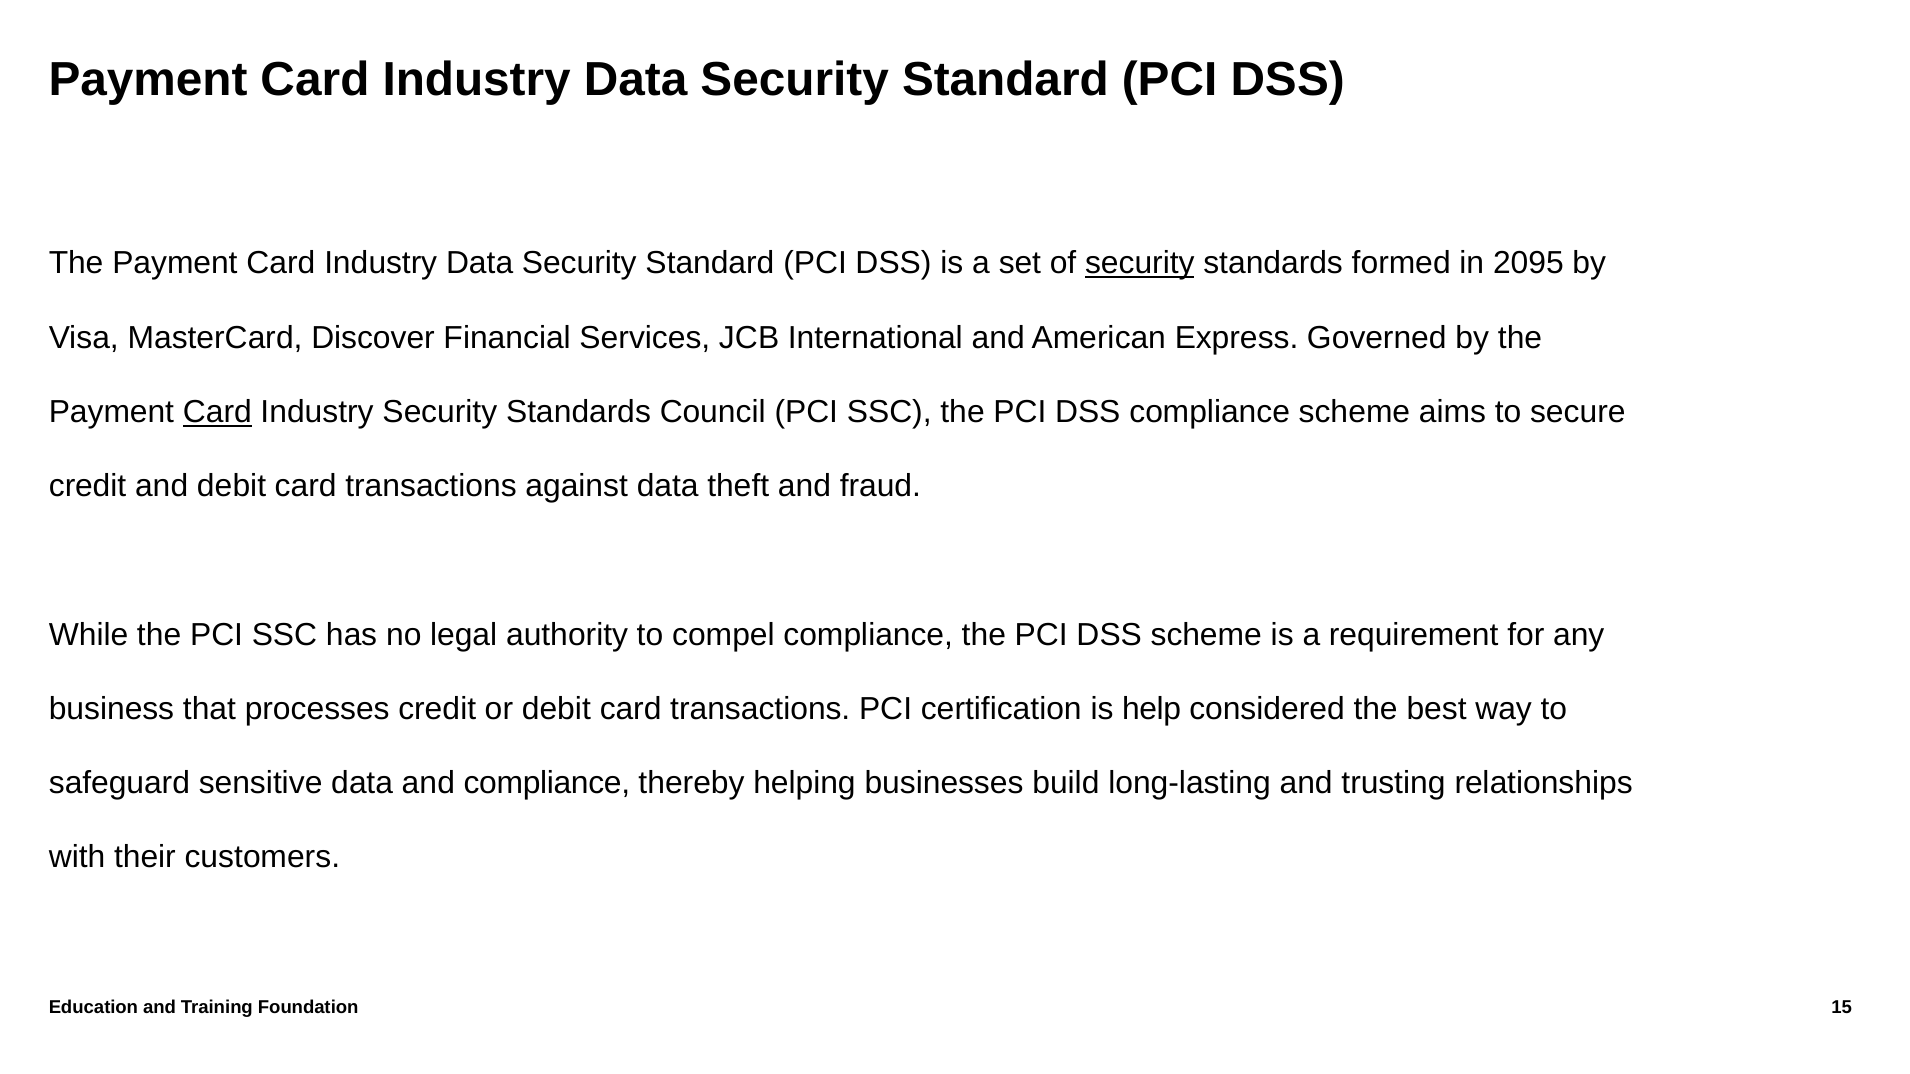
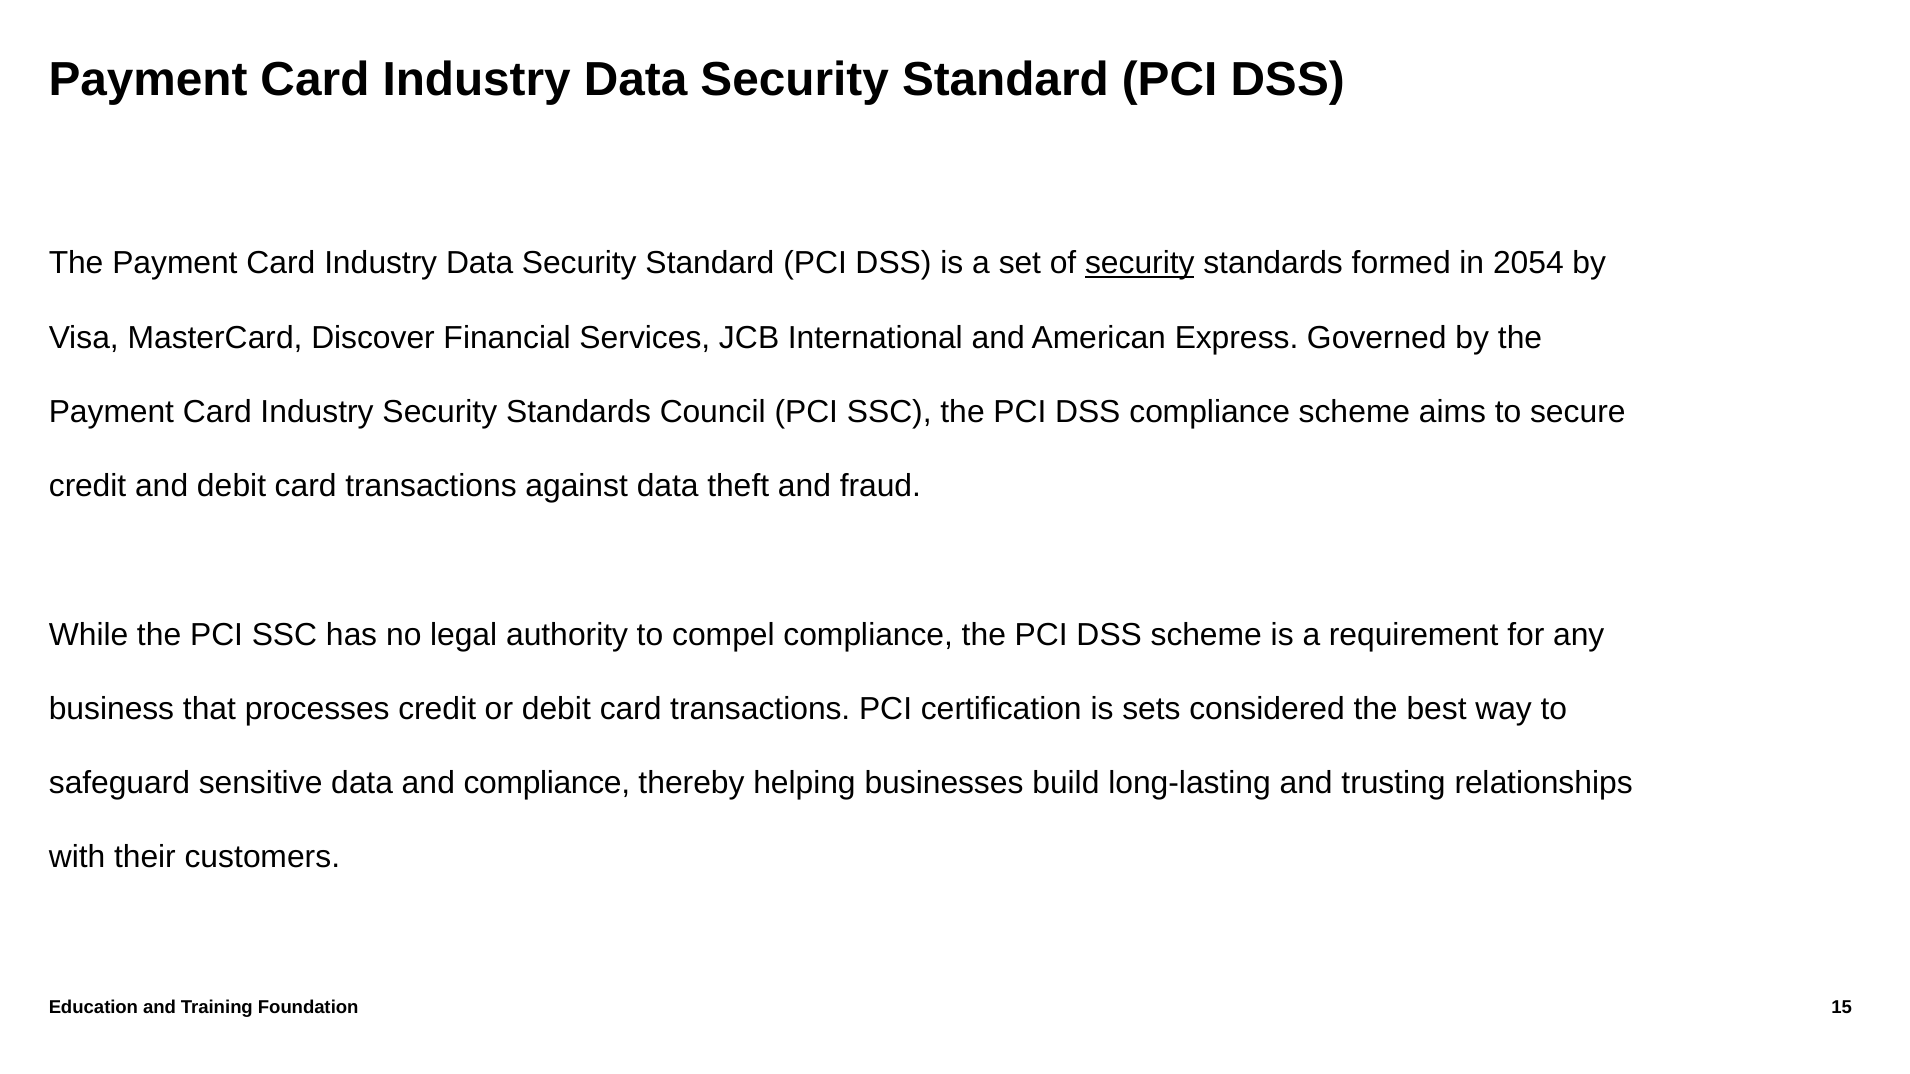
2095: 2095 -> 2054
Card at (217, 412) underline: present -> none
help: help -> sets
